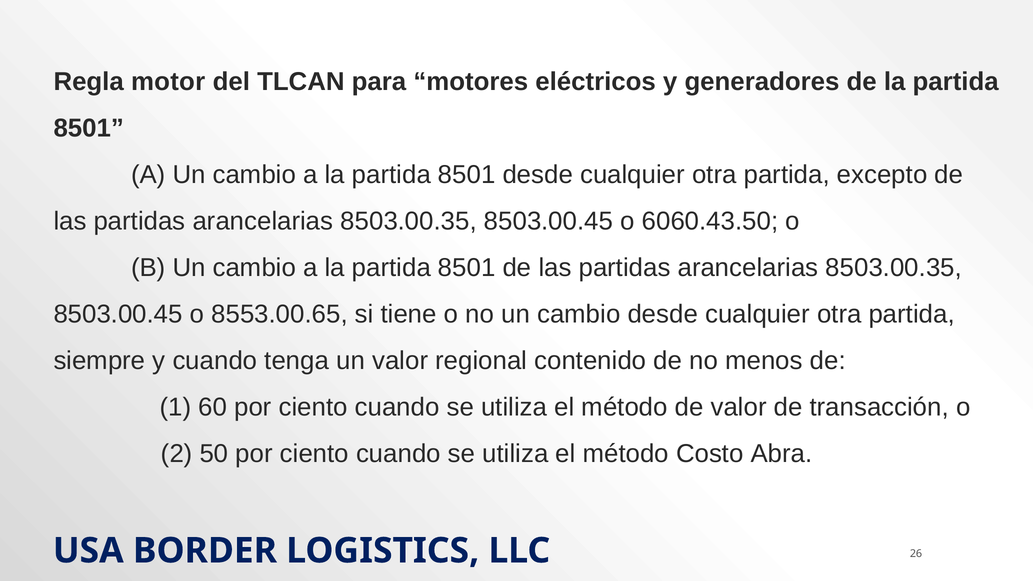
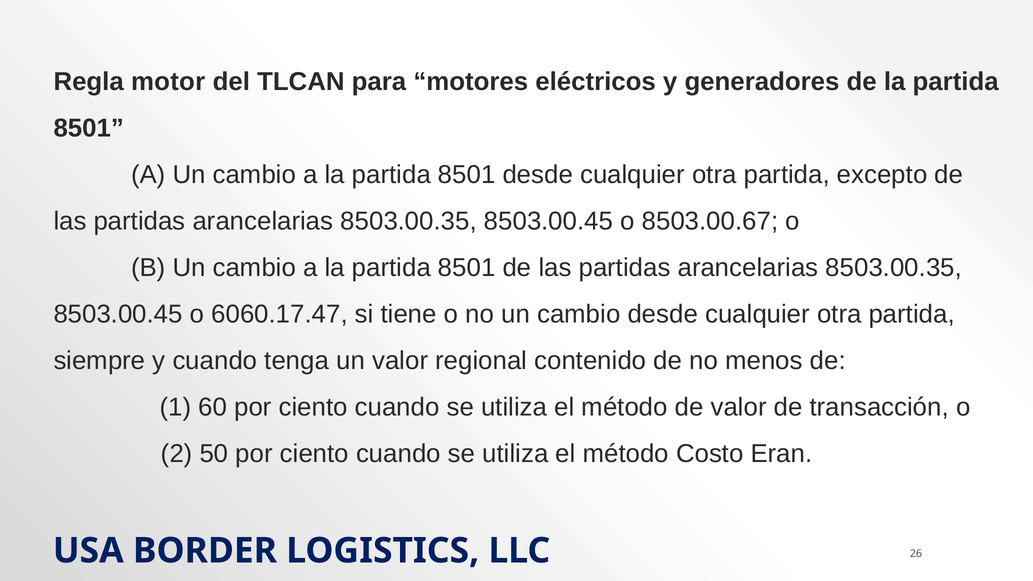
6060.43.50: 6060.43.50 -> 8503.00.67
8553.00.65: 8553.00.65 -> 6060.17.47
Abra: Abra -> Eran
